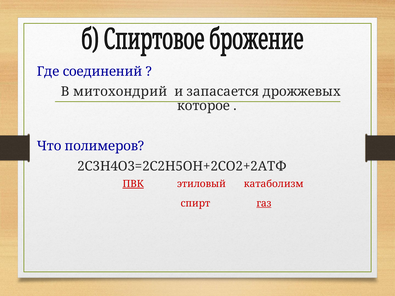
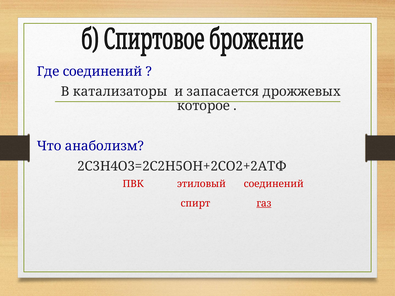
митохондрий: митохондрий -> катализаторы
полимеров: полимеров -> анаболизм
ПВК underline: present -> none
этиловый катаболизм: катаболизм -> соединений
